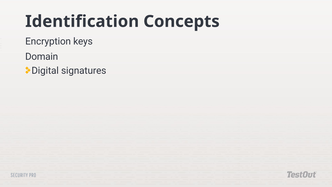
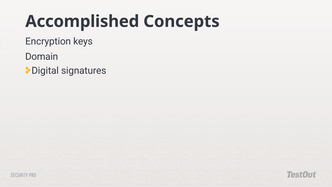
Identification: Identification -> Accomplished
